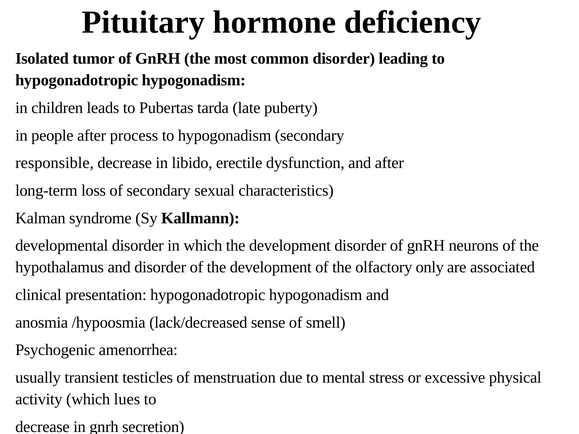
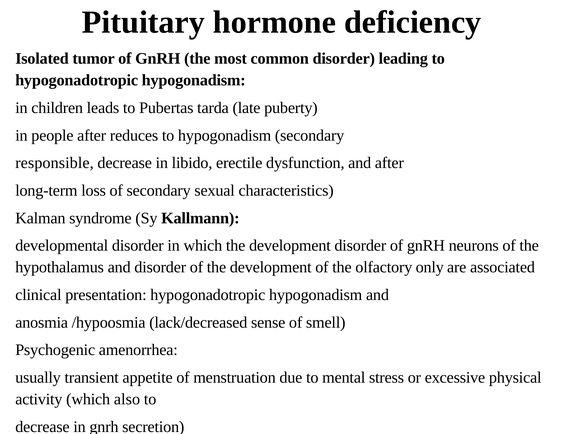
process: process -> reduces
testicles: testicles -> appetite
lues: lues -> also
